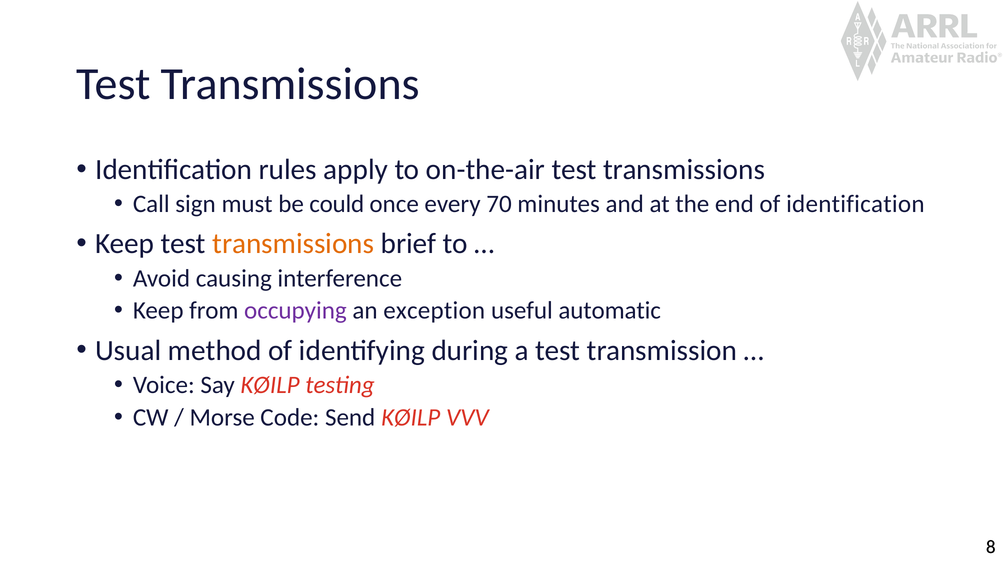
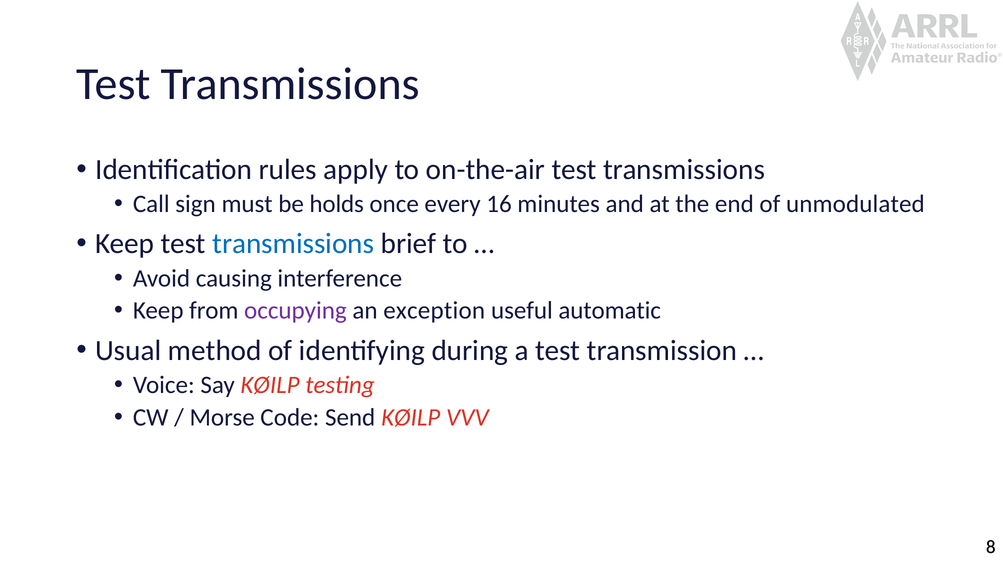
could: could -> holds
70: 70 -> 16
of identification: identification -> unmodulated
transmissions at (293, 244) colour: orange -> blue
